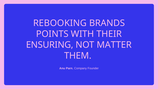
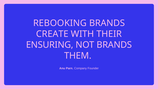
POINTS: POINTS -> CREATE
NOT MATTER: MATTER -> BRANDS
